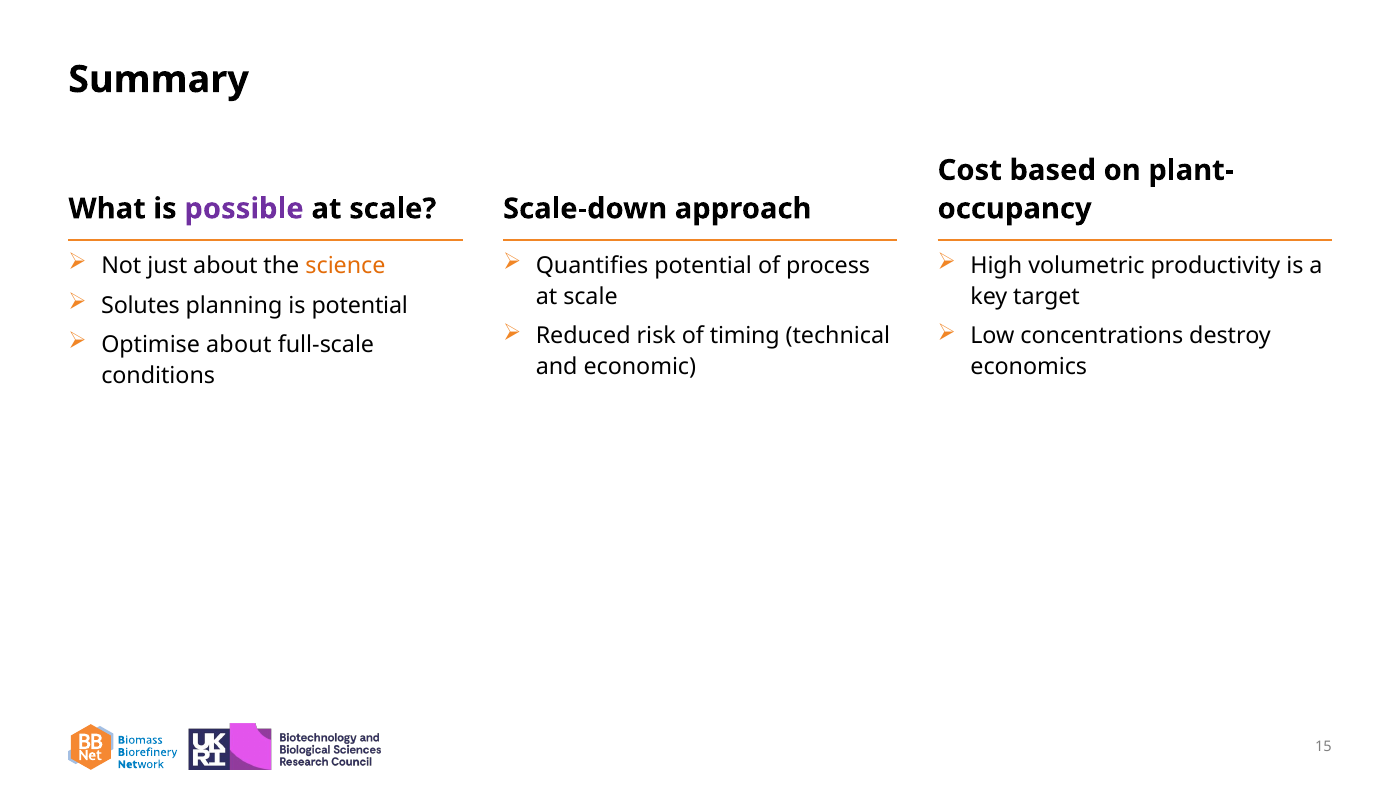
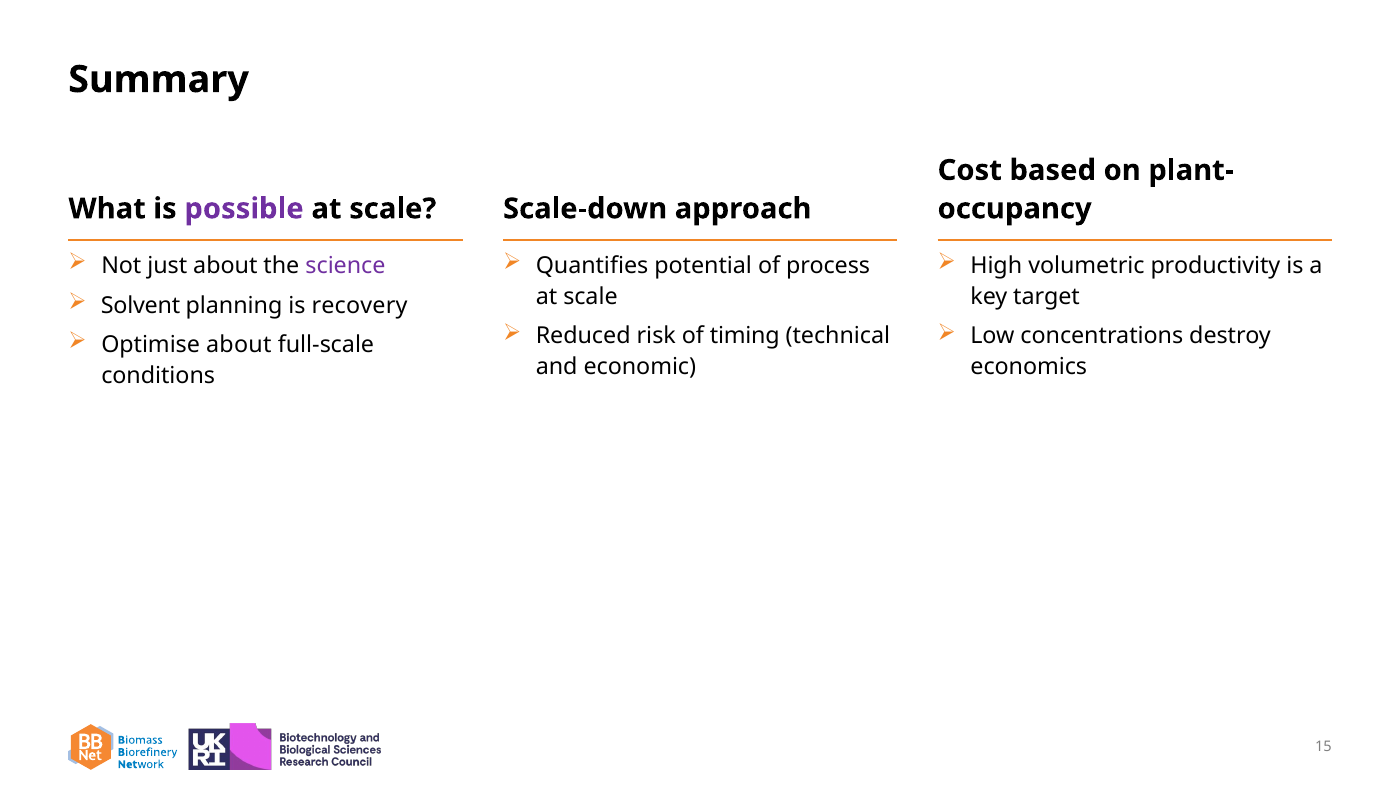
science colour: orange -> purple
Solutes: Solutes -> Solvent
is potential: potential -> recovery
